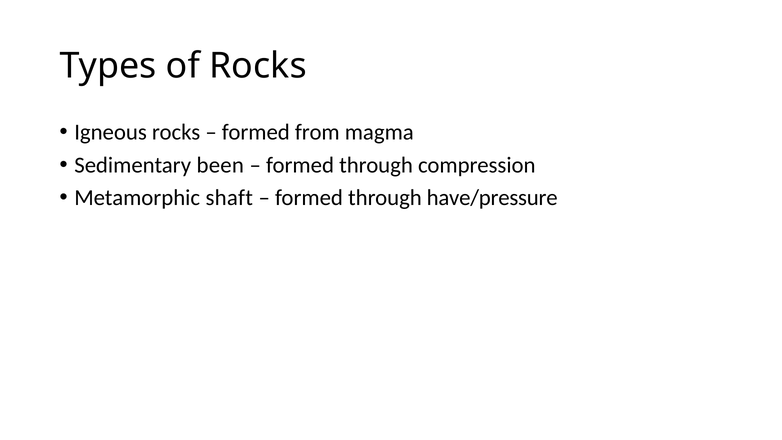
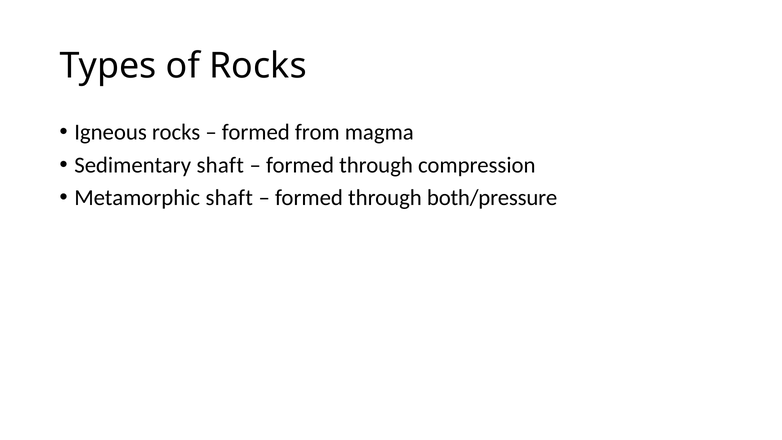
Sedimentary been: been -> shaft
have/pressure: have/pressure -> both/pressure
